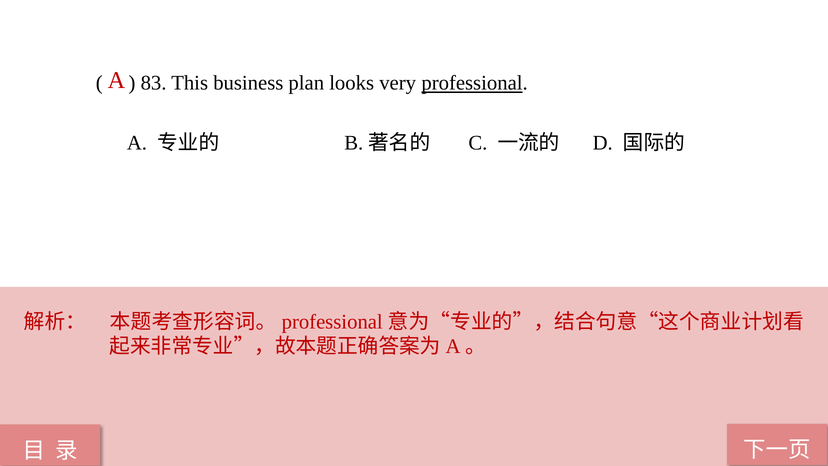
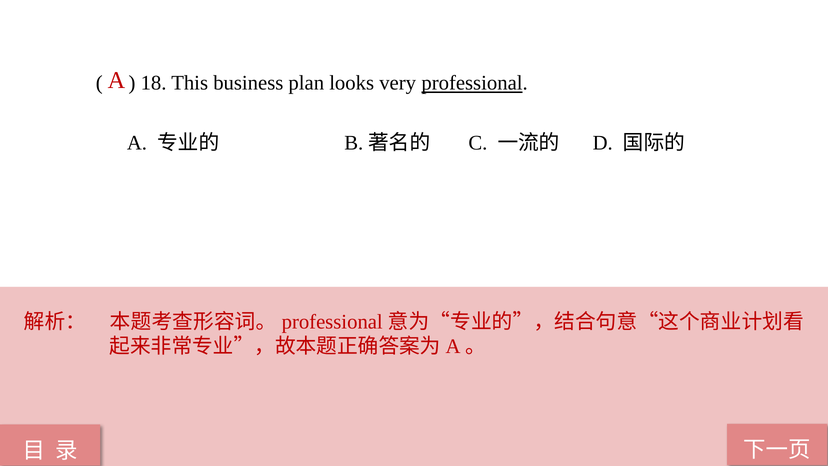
83: 83 -> 18
